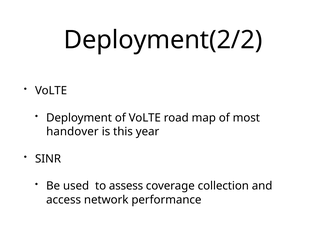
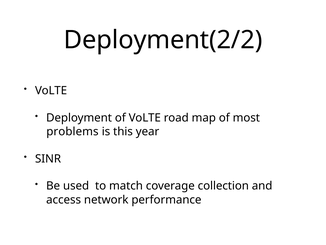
handover: handover -> problems
assess: assess -> match
